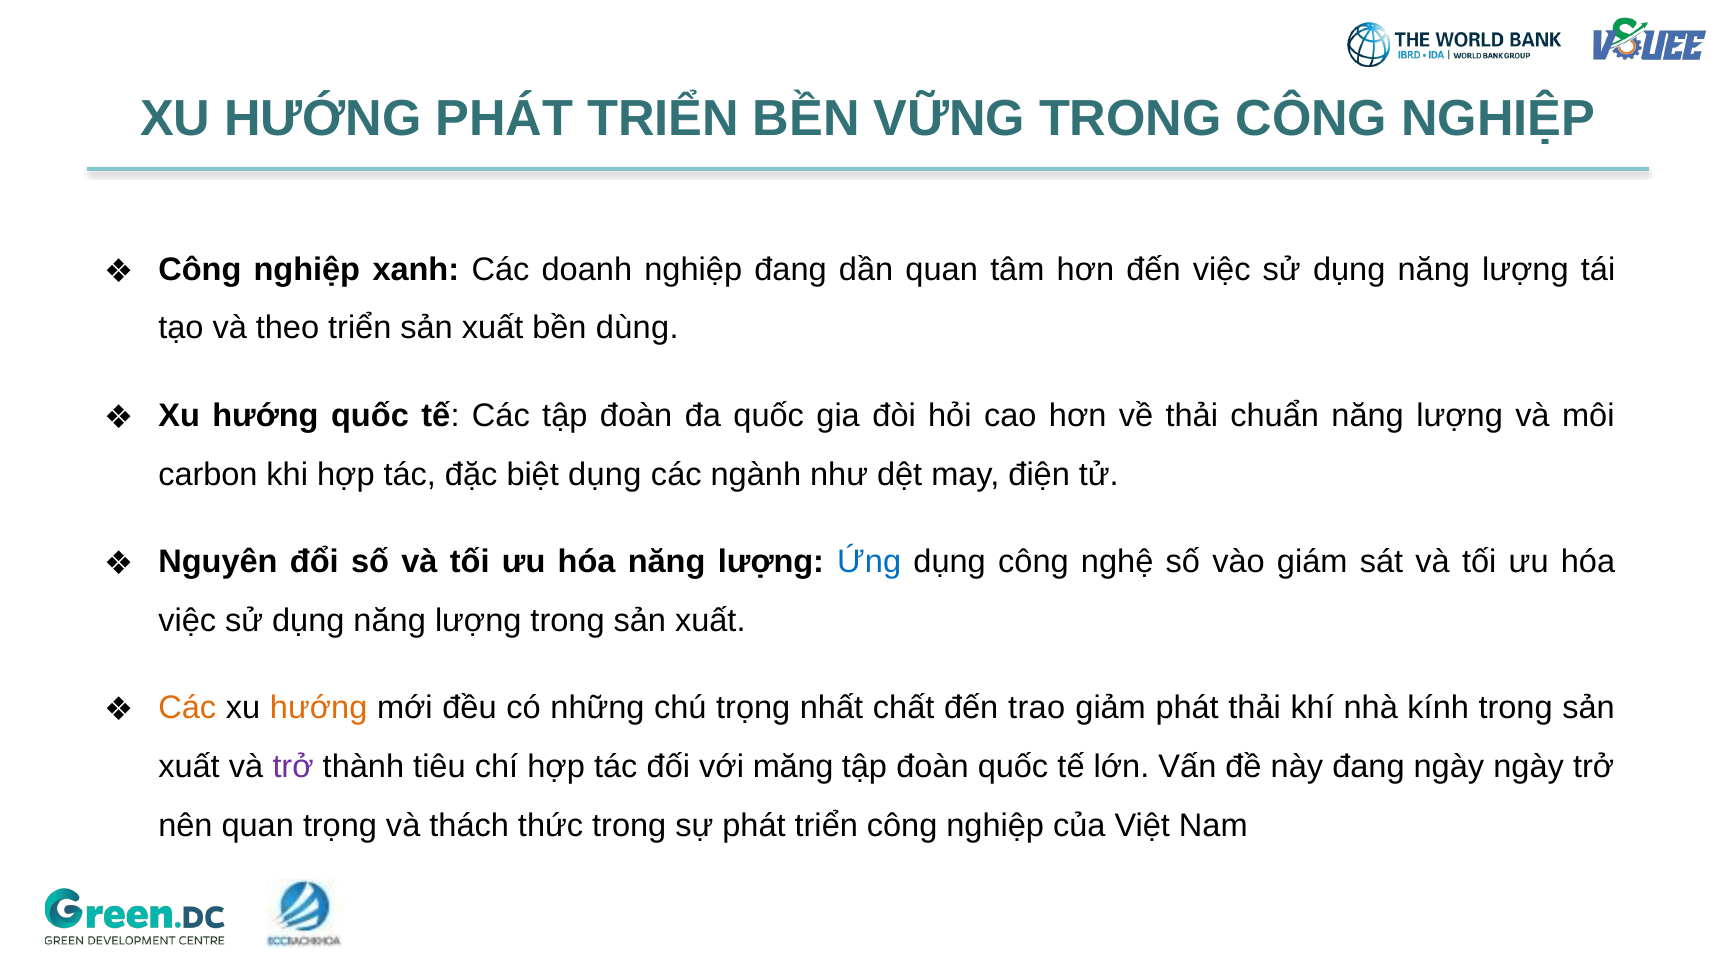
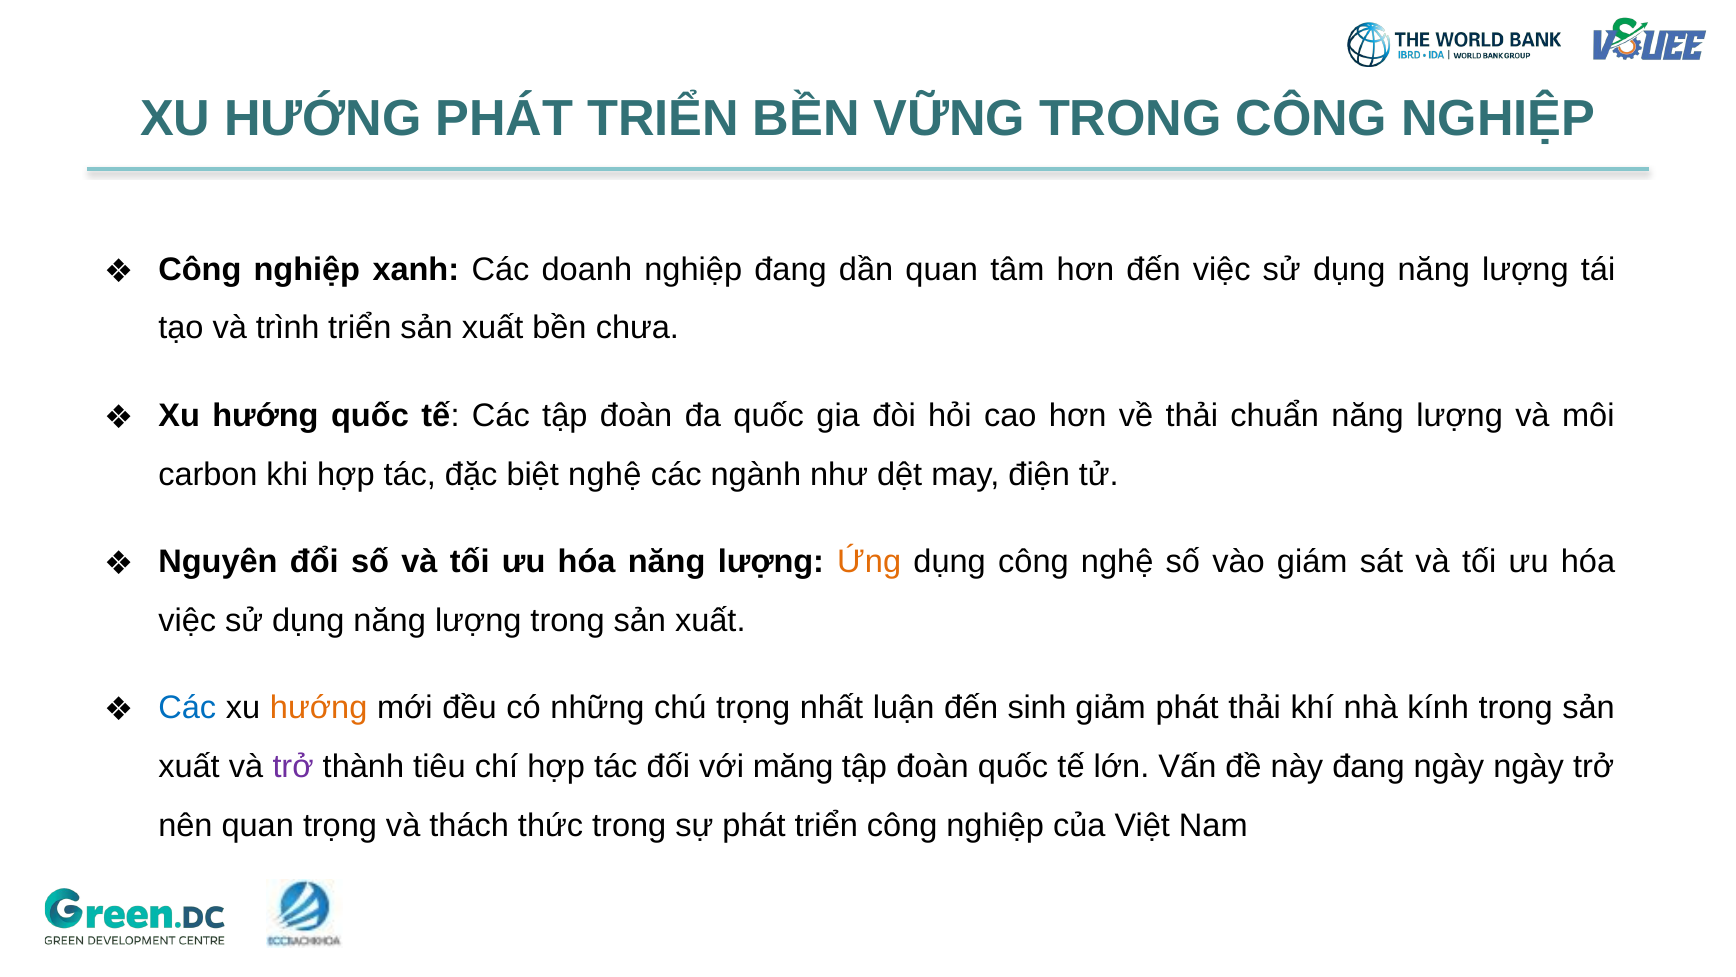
theo: theo -> trình
dùng: dùng -> chưa
biệt dụng: dụng -> nghệ
Ứng colour: blue -> orange
Các at (187, 708) colour: orange -> blue
chất: chất -> luận
trao: trao -> sinh
